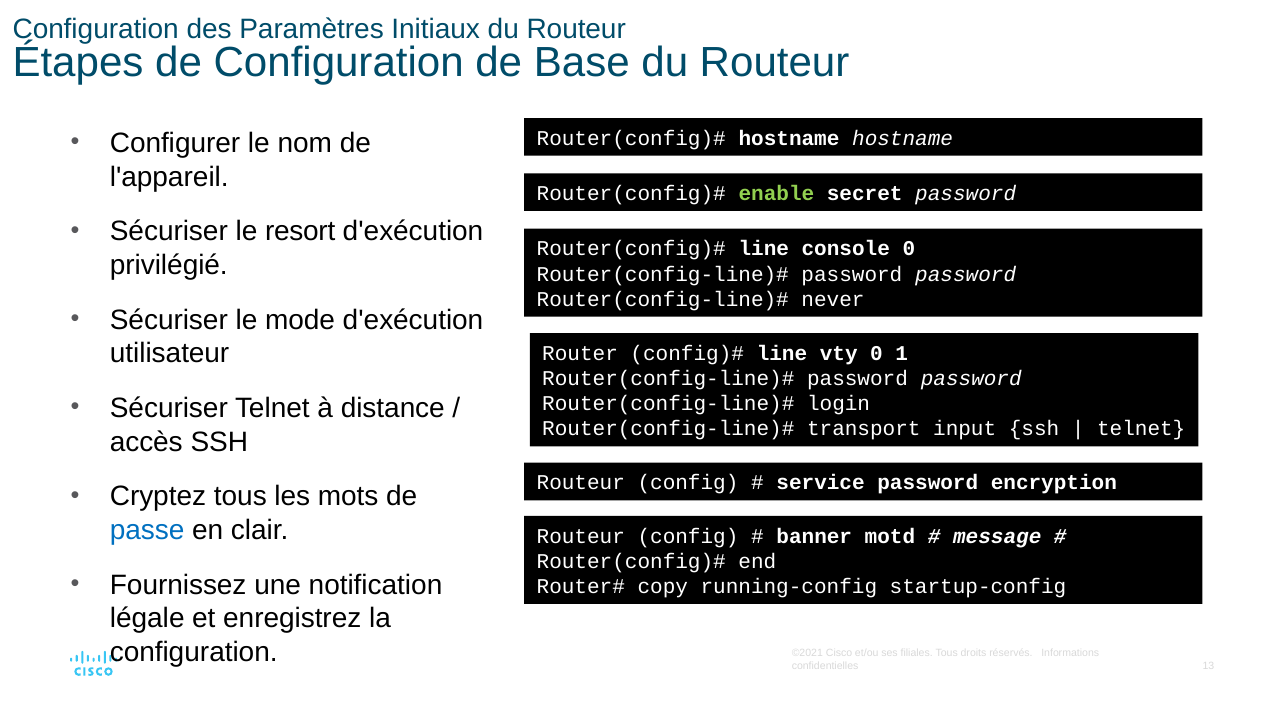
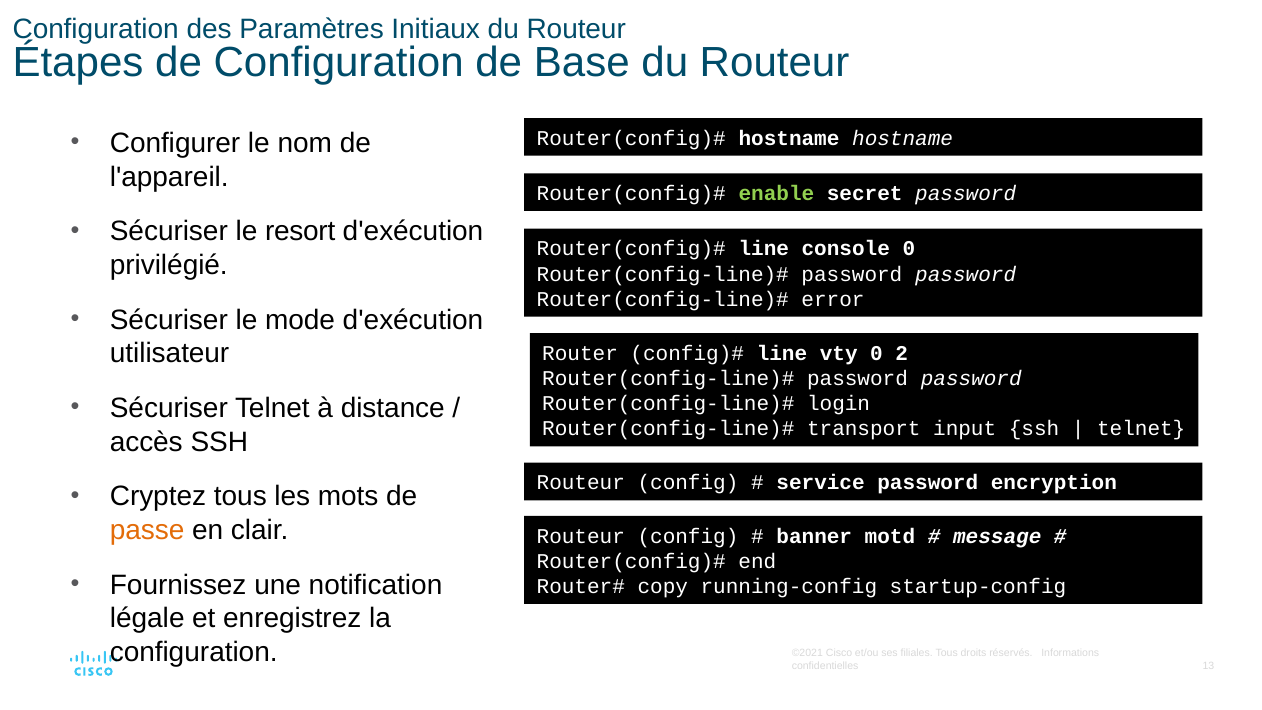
never: never -> error
1: 1 -> 2
passe colour: blue -> orange
